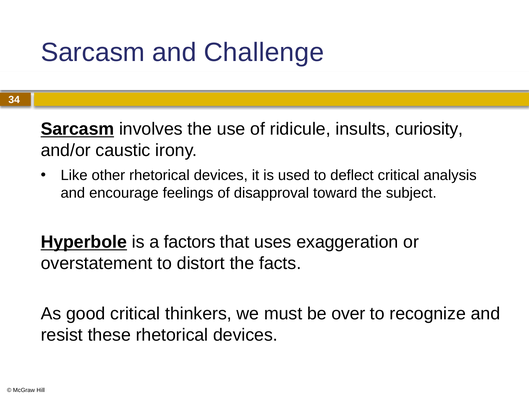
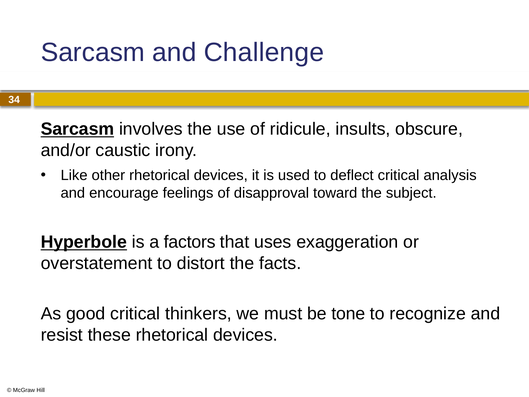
curiosity: curiosity -> obscure
over: over -> tone
